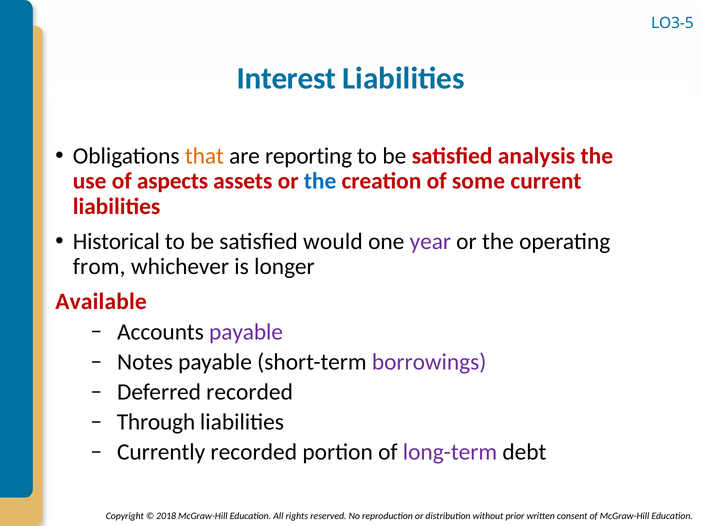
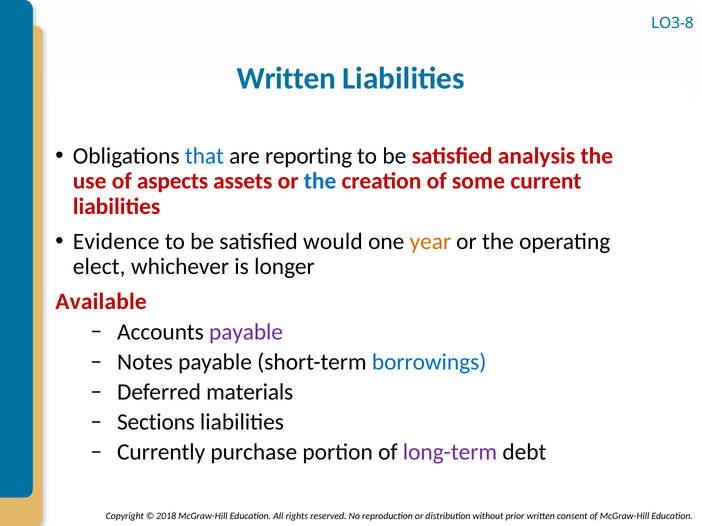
LO3-5: LO3-5 -> LO3-8
Interest at (286, 79): Interest -> Written
that colour: orange -> blue
Historical: Historical -> Evidence
year colour: purple -> orange
from: from -> elect
borrowings colour: purple -> blue
Deferred recorded: recorded -> materials
Through: Through -> Sections
Currently recorded: recorded -> purchase
